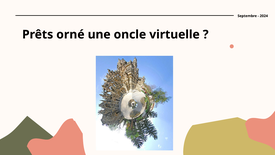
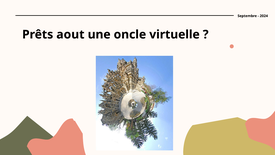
orné: orné -> aout
